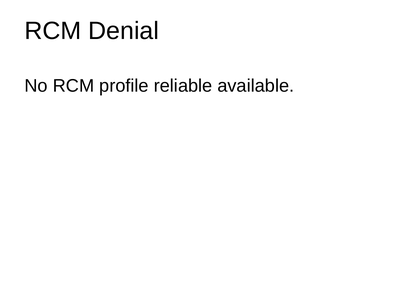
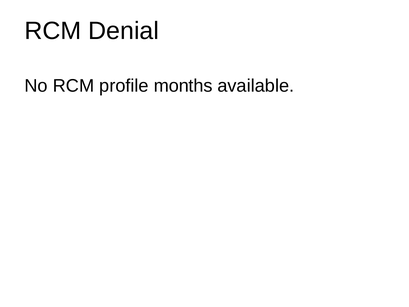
reliable: reliable -> months
